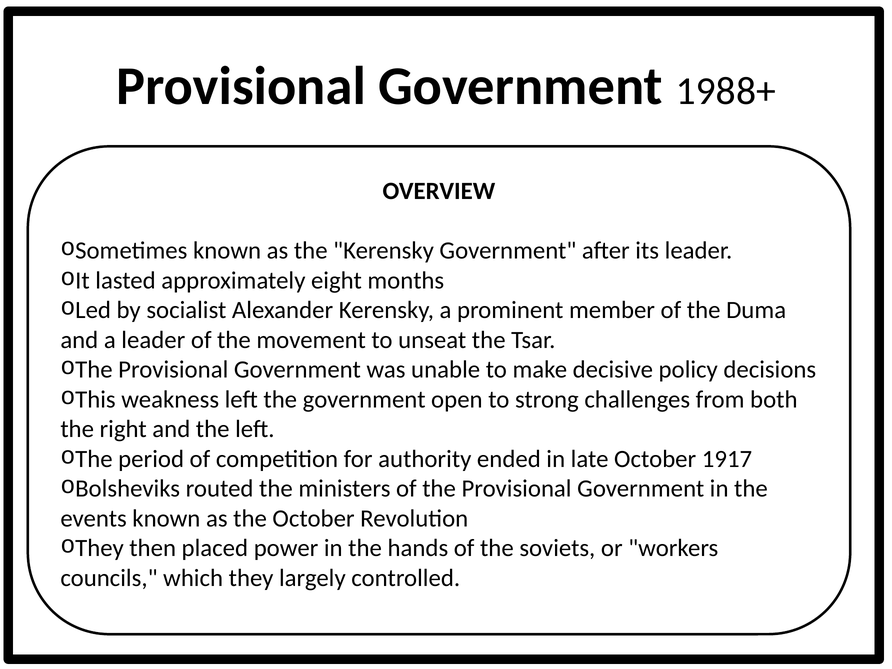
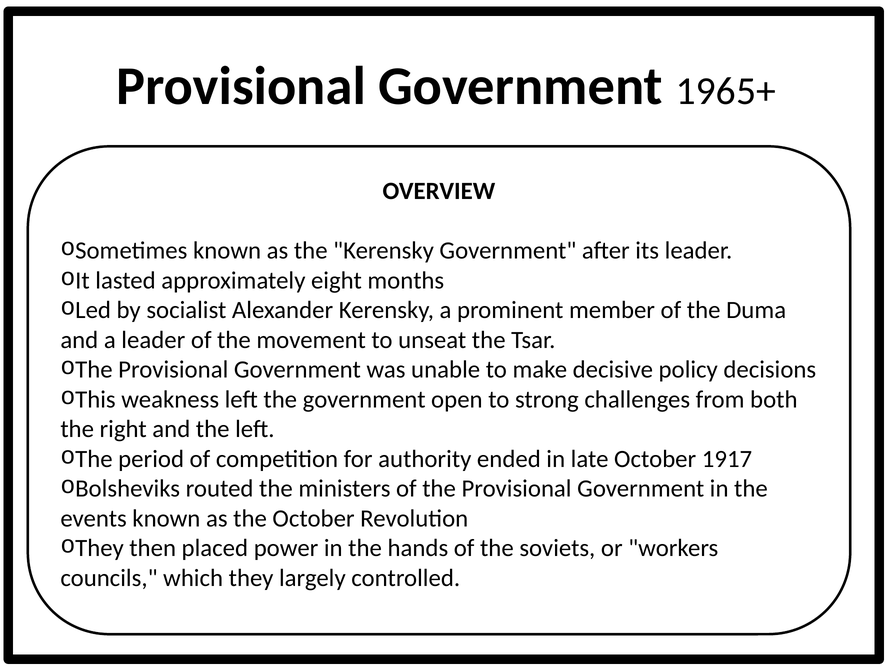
1988+: 1988+ -> 1965+
